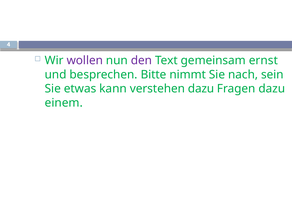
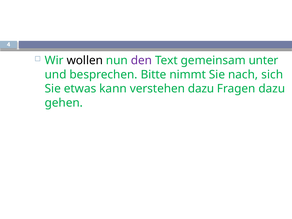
wollen colour: purple -> black
ernst: ernst -> unter
sein: sein -> sich
einem: einem -> gehen
